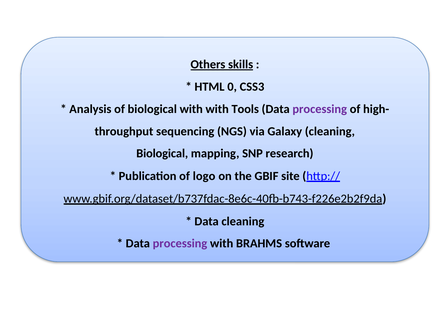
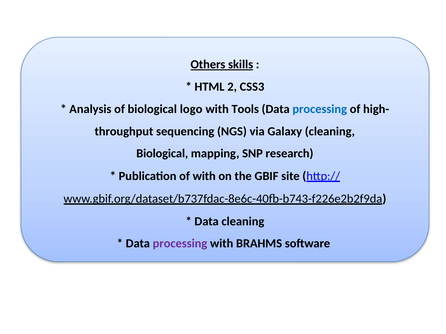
0: 0 -> 2
biological with: with -> logo
processing at (320, 109) colour: purple -> blue
of logo: logo -> with
